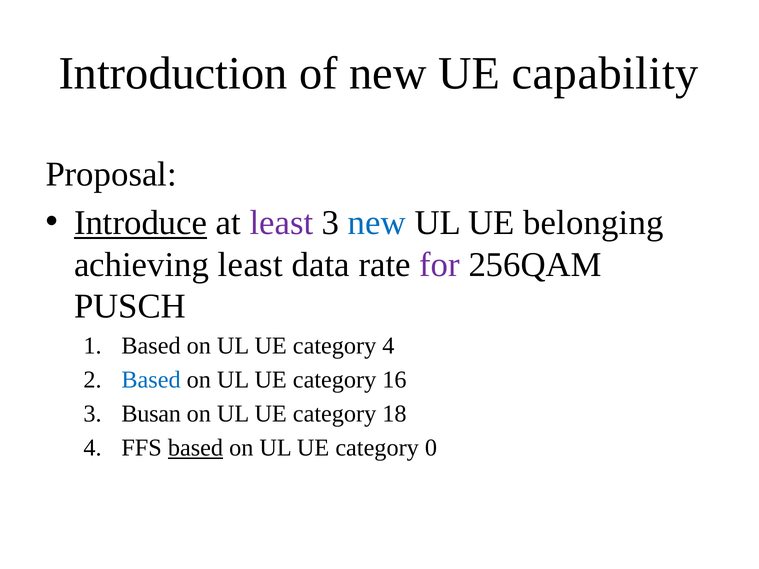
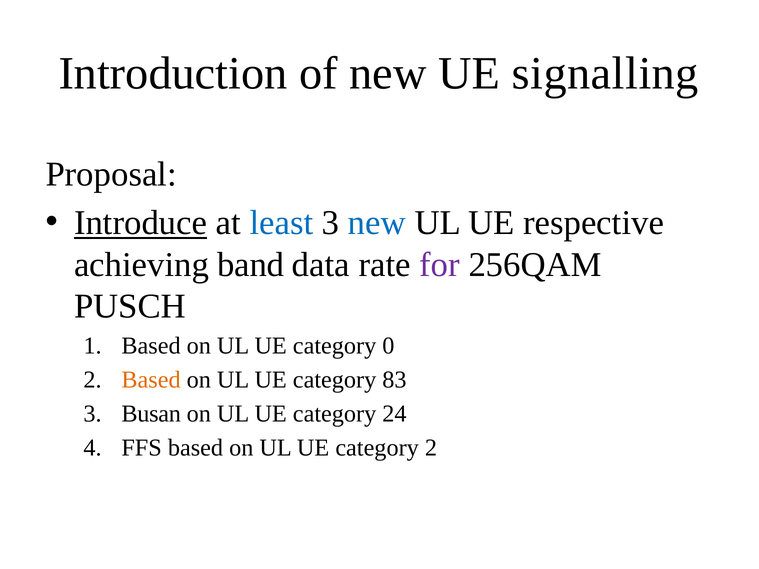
capability: capability -> signalling
least at (281, 223) colour: purple -> blue
belonging: belonging -> respective
achieving least: least -> band
category 4: 4 -> 0
Based at (151, 380) colour: blue -> orange
16: 16 -> 83
18: 18 -> 24
based at (195, 448) underline: present -> none
category 0: 0 -> 2
